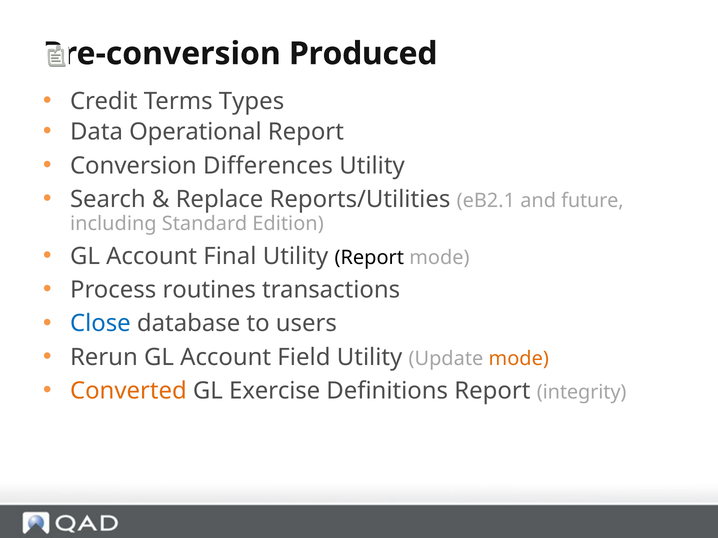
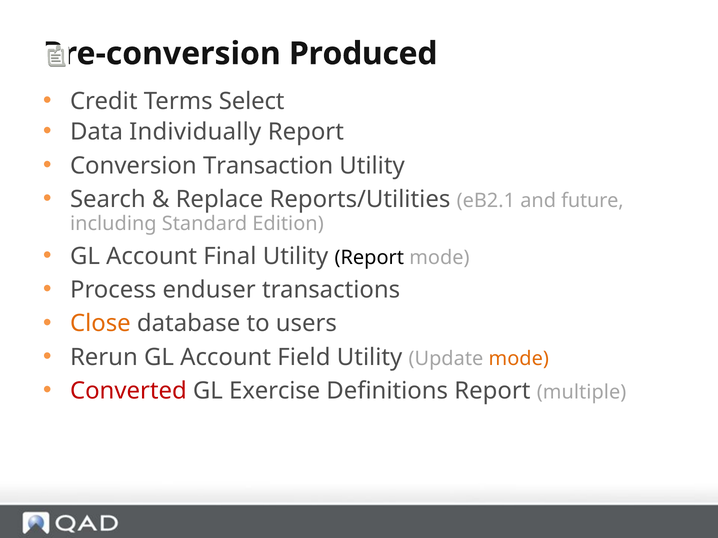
Types: Types -> Select
Operational: Operational -> Individually
Differences: Differences -> Transaction
routines: routines -> enduser
Close colour: blue -> orange
Converted colour: orange -> red
integrity: integrity -> multiple
